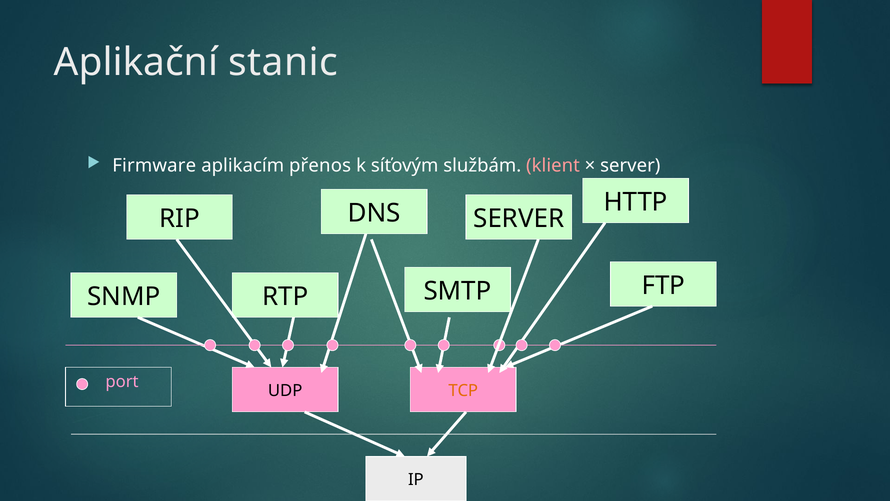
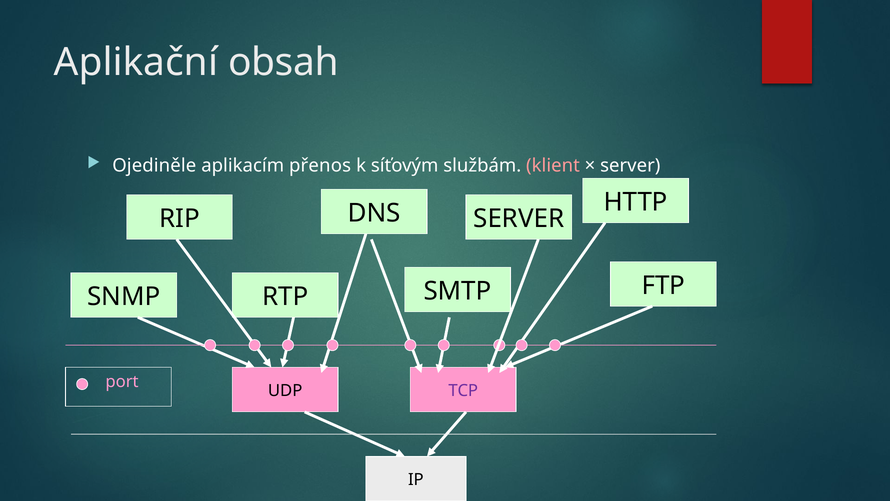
stanic: stanic -> obsah
Firmware: Firmware -> Ojediněle
TCP colour: orange -> purple
